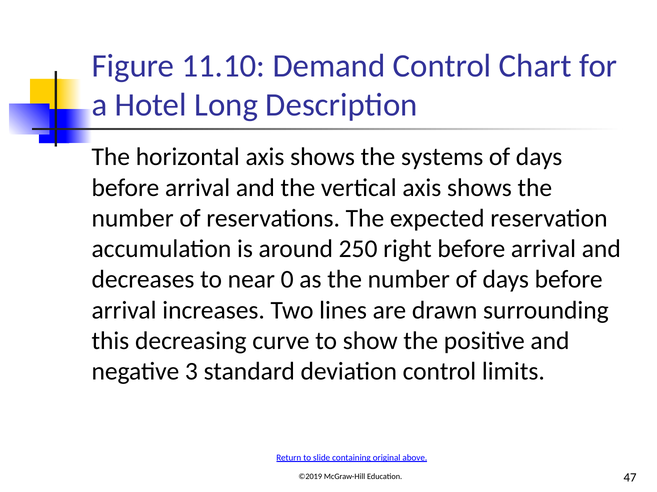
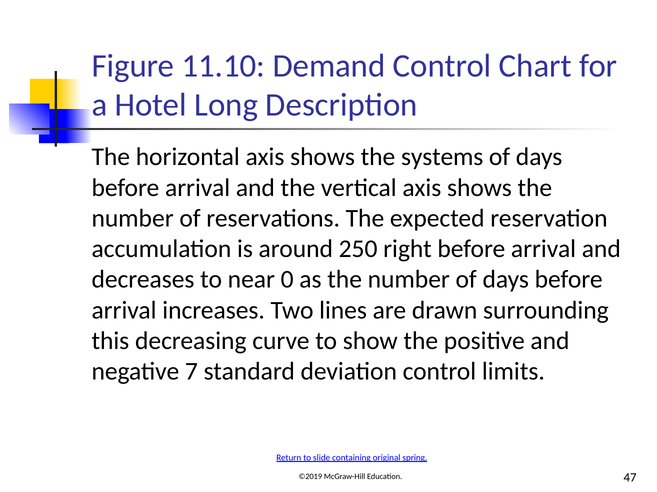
3: 3 -> 7
above: above -> spring
